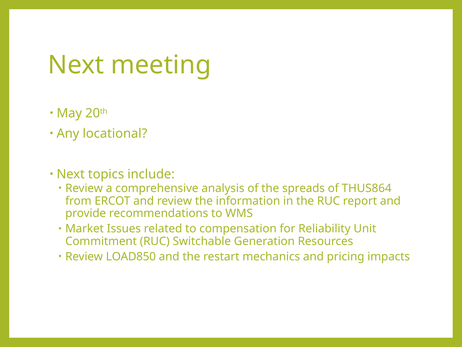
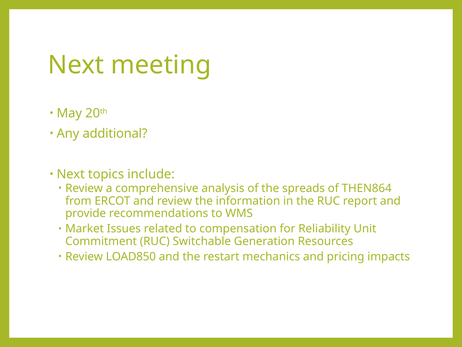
locational: locational -> additional
THUS864: THUS864 -> THEN864
